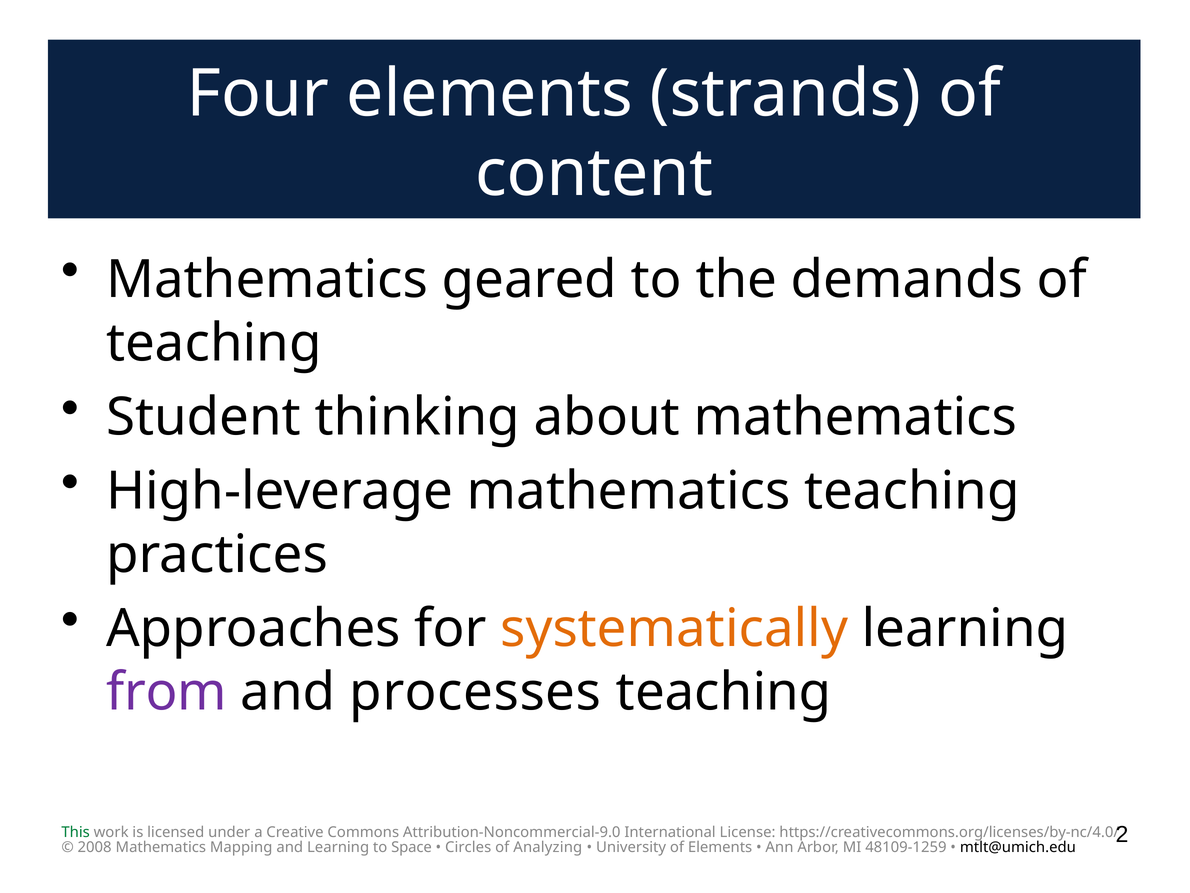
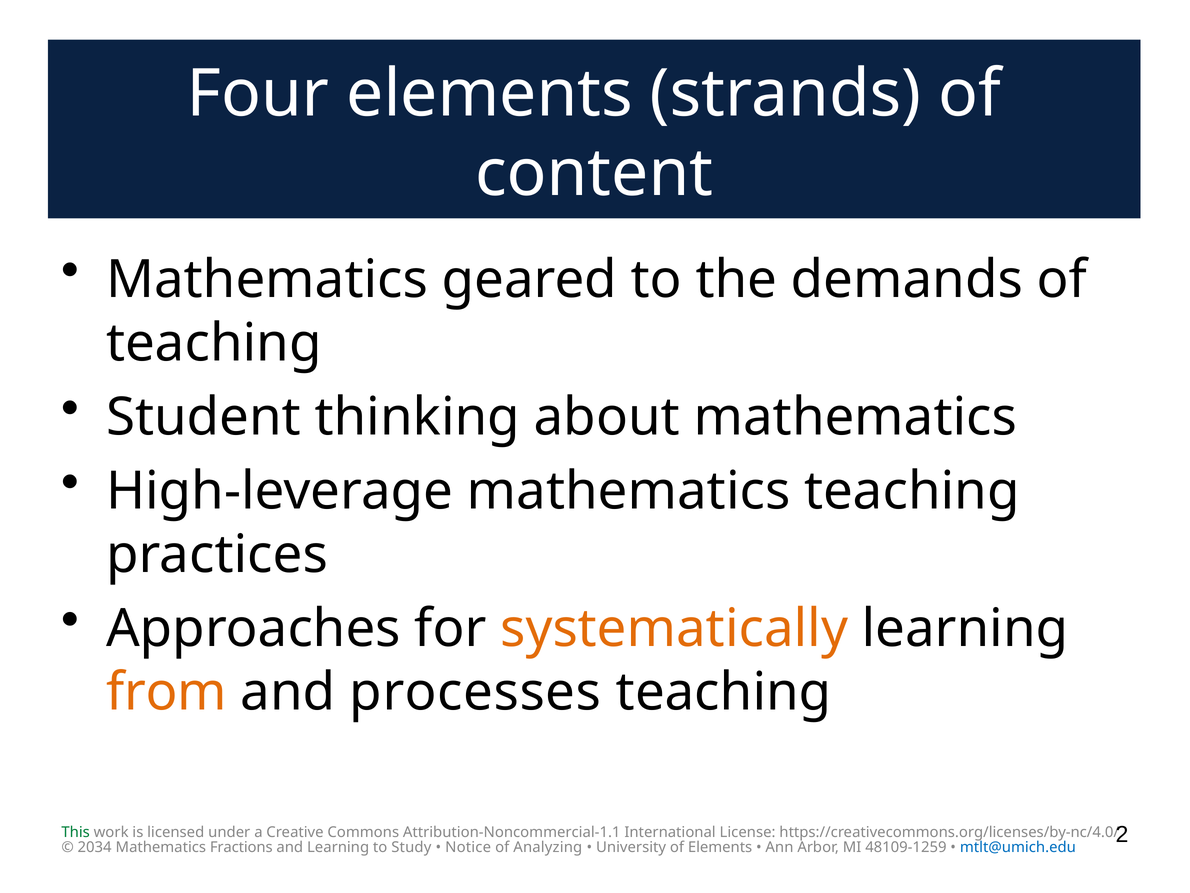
from colour: purple -> orange
Attribution-Noncommercial-9.0: Attribution-Noncommercial-9.0 -> Attribution-Noncommercial-1.1
2008: 2008 -> 2034
Mapping: Mapping -> Fractions
Space: Space -> Study
Circles: Circles -> Notice
mtlt@umich.edu colour: black -> blue
